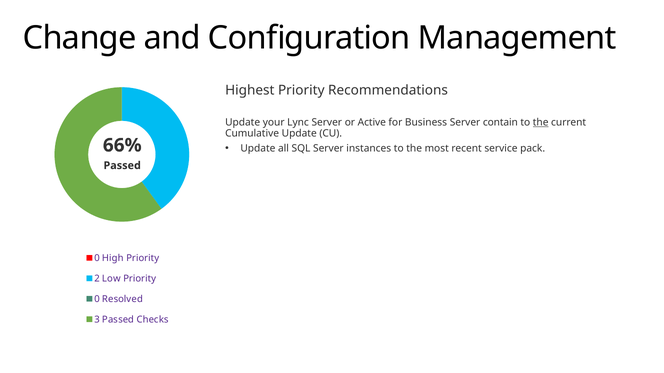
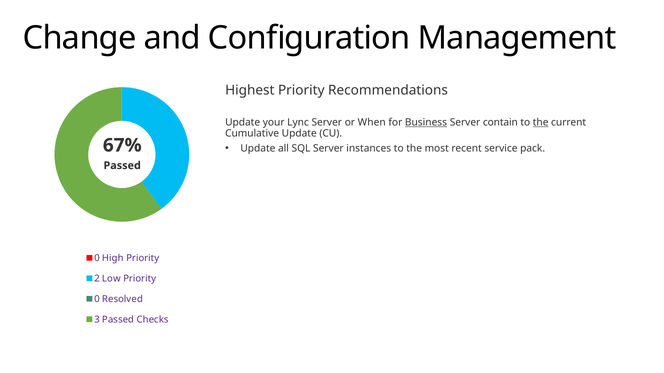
Active: Active -> When
Business underline: none -> present
66%: 66% -> 67%
